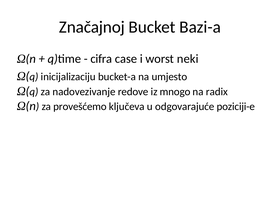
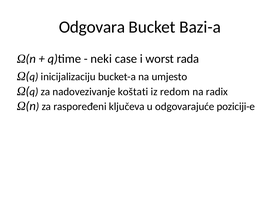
Značajnoj: Značajnoj -> Odgovara
cifra: cifra -> neki
neki: neki -> rada
redove: redove -> koštati
mnogo: mnogo -> redom
provešćemo: provešćemo -> raspoređeni
